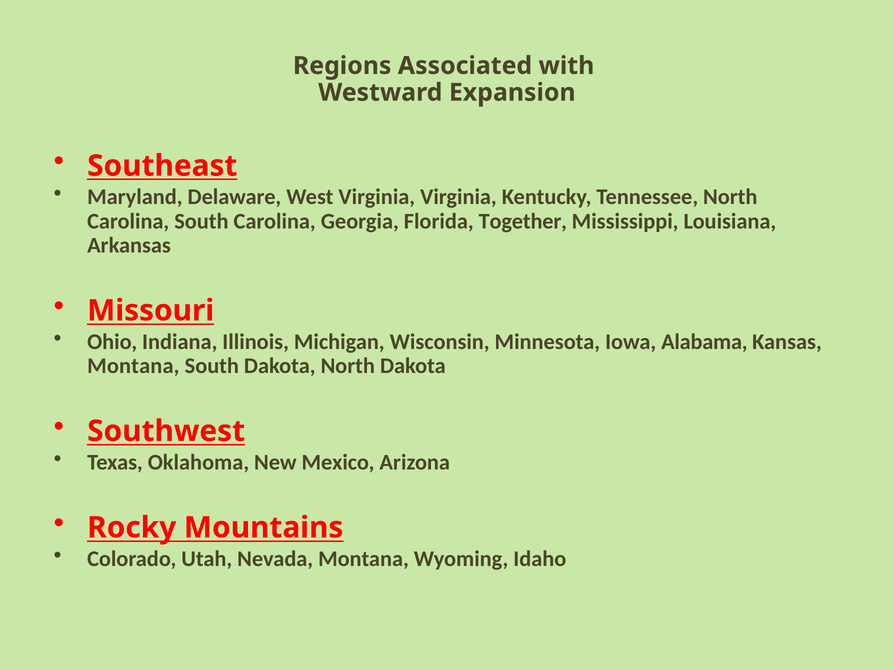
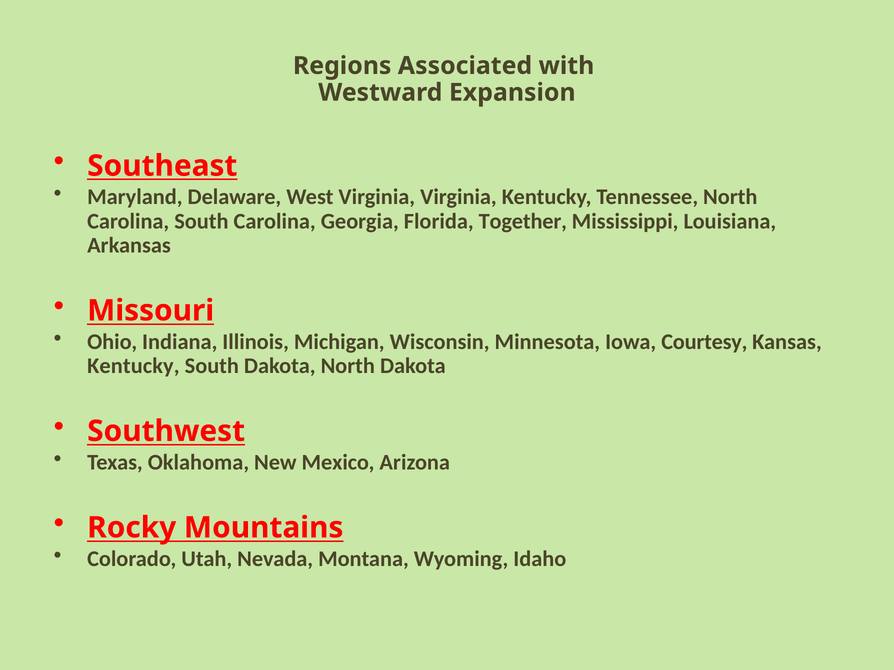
Alabama: Alabama -> Courtesy
Montana at (133, 366): Montana -> Kentucky
